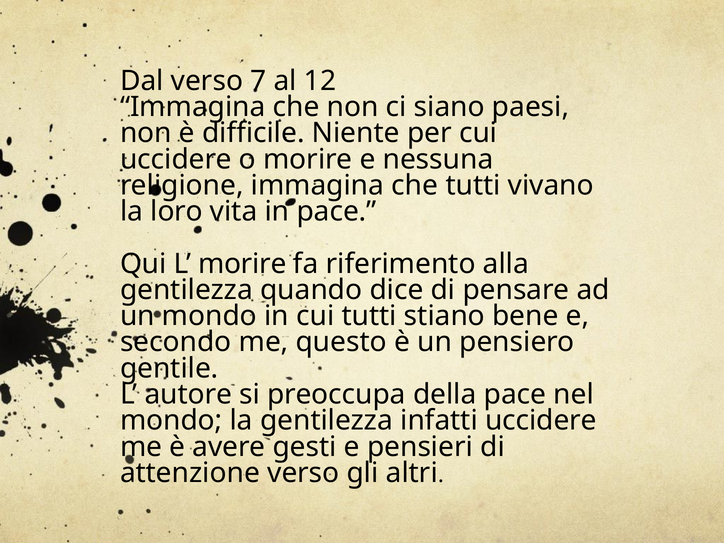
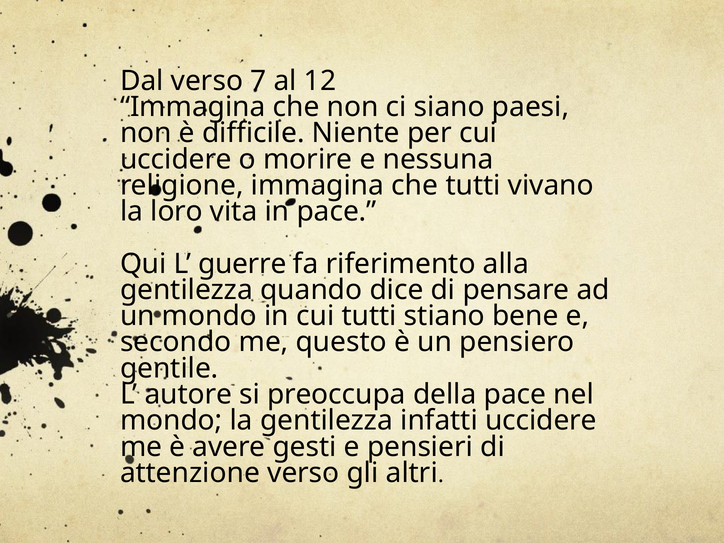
L morire: morire -> guerre
